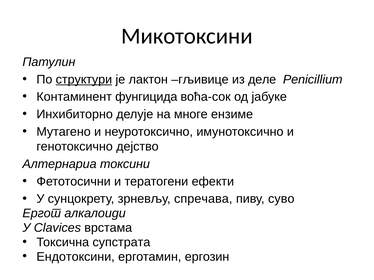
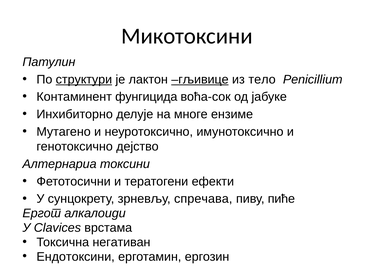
гљивице underline: none -> present
деле: деле -> тело
суво: суво -> пиће
супстрата: супстрата -> негативан
